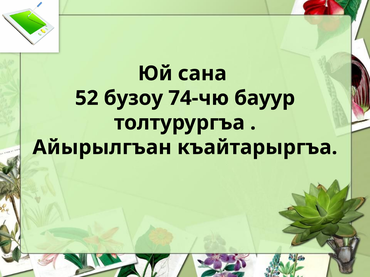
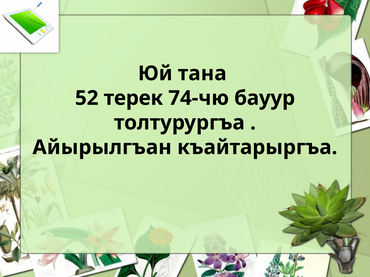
сана: сана -> тана
бузоу: бузоу -> терек
